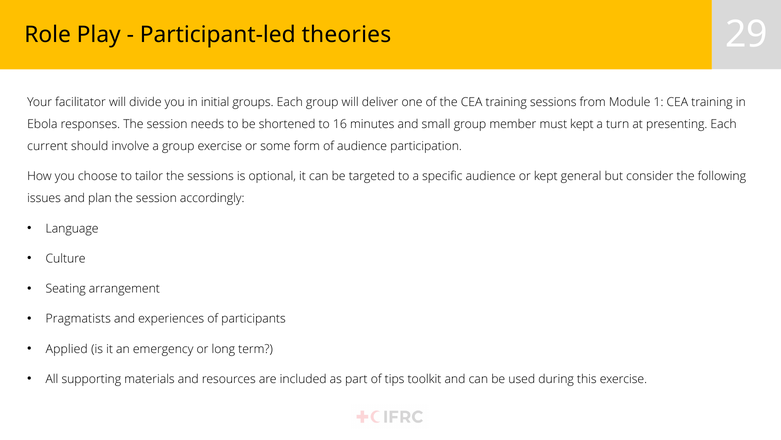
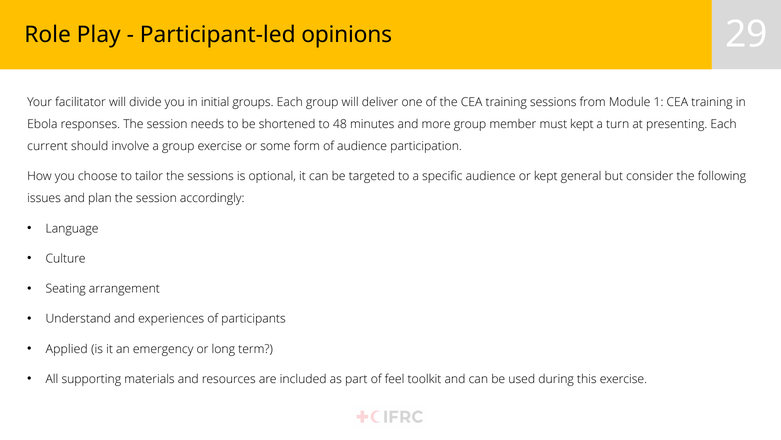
theories: theories -> opinions
16: 16 -> 48
small: small -> more
Pragmatists: Pragmatists -> Understand
tips: tips -> feel
